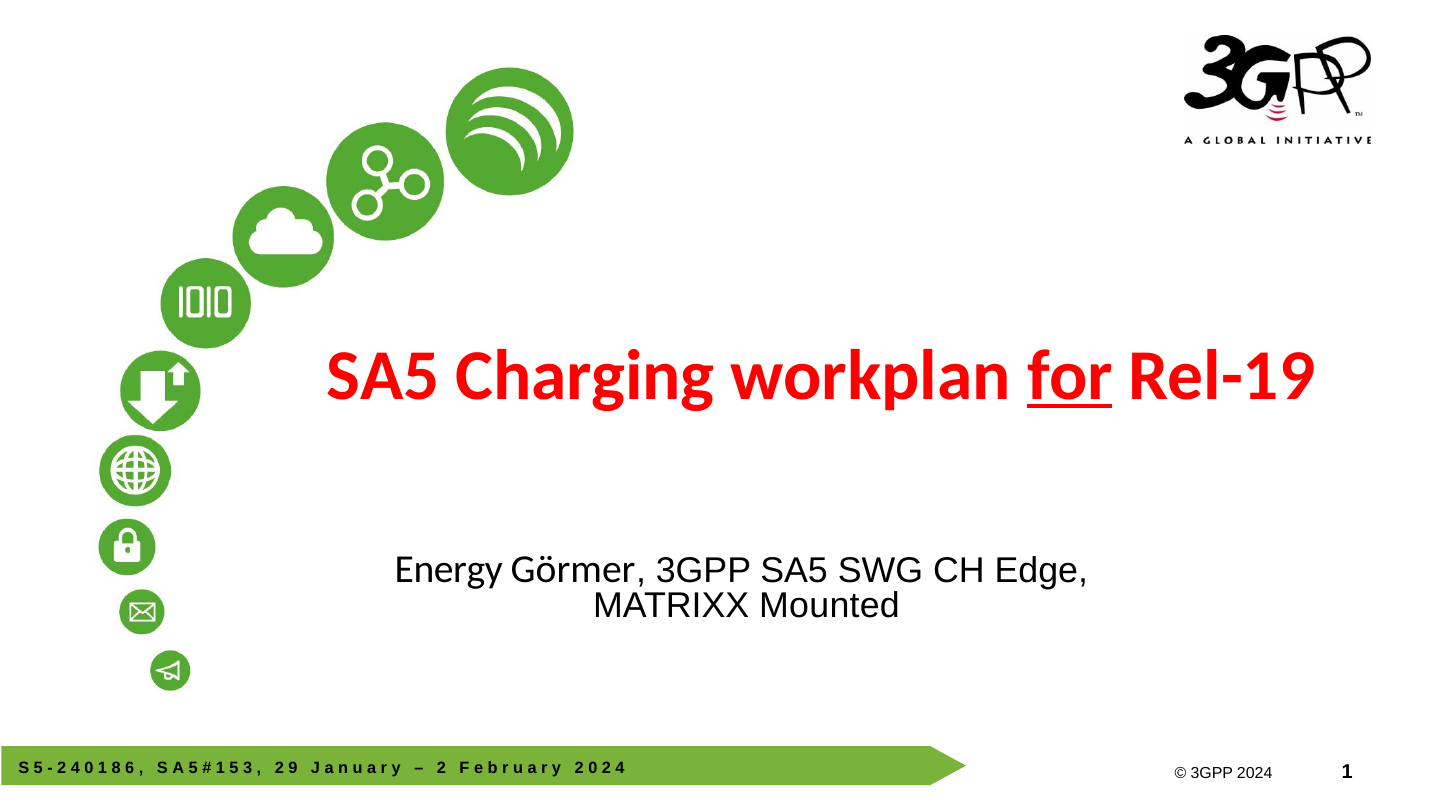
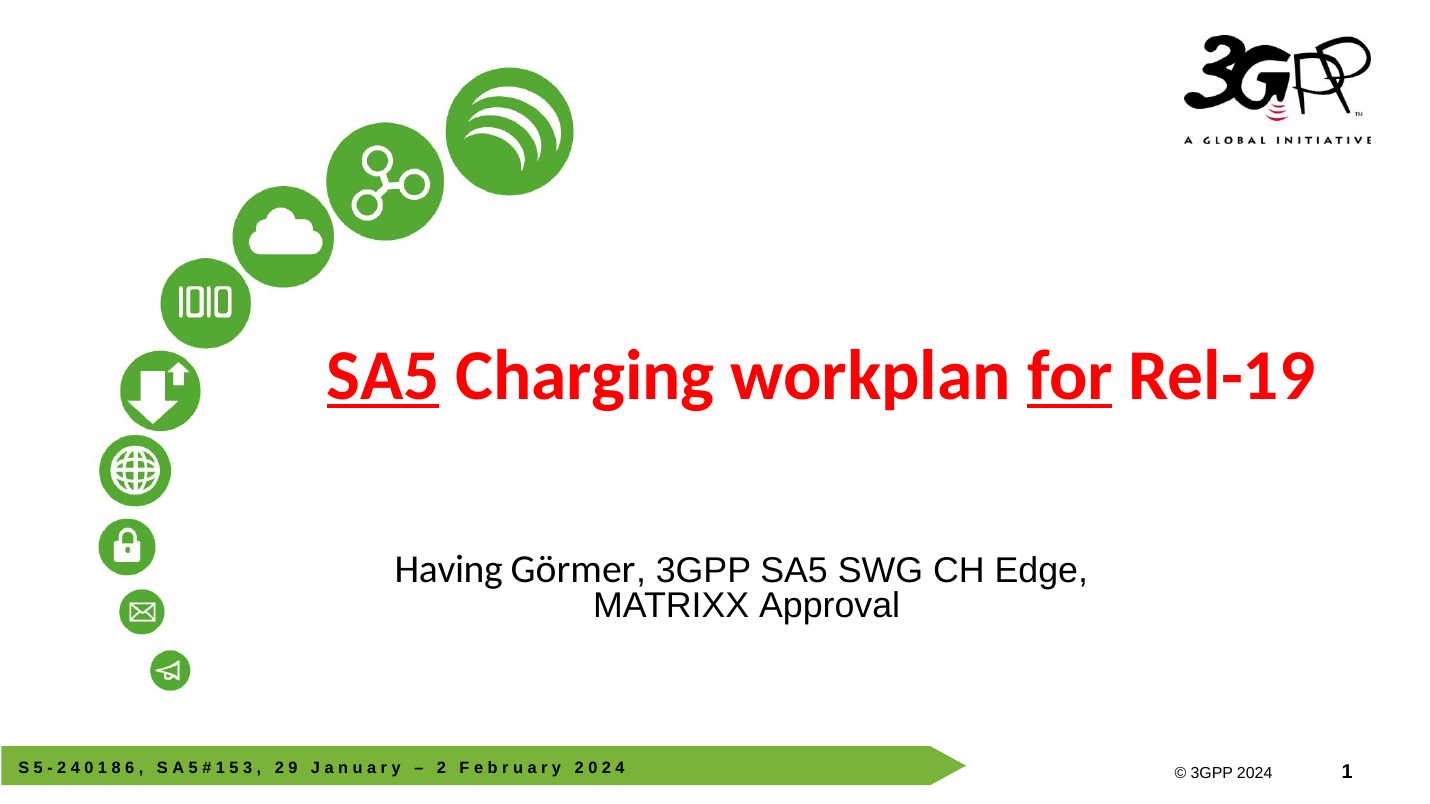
SA5 at (383, 376) underline: none -> present
Energy: Energy -> Having
Mounted: Mounted -> Approval
